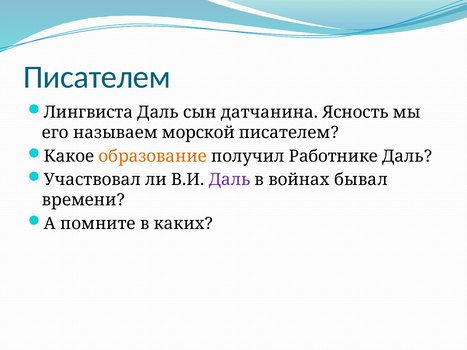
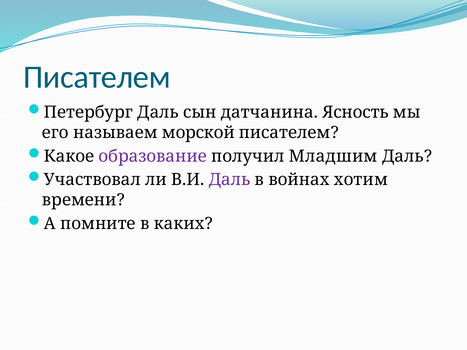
Лингвиста: Лингвиста -> Петербург
образование colour: orange -> purple
Работнике: Работнике -> Младшим
бывал: бывал -> хотим
